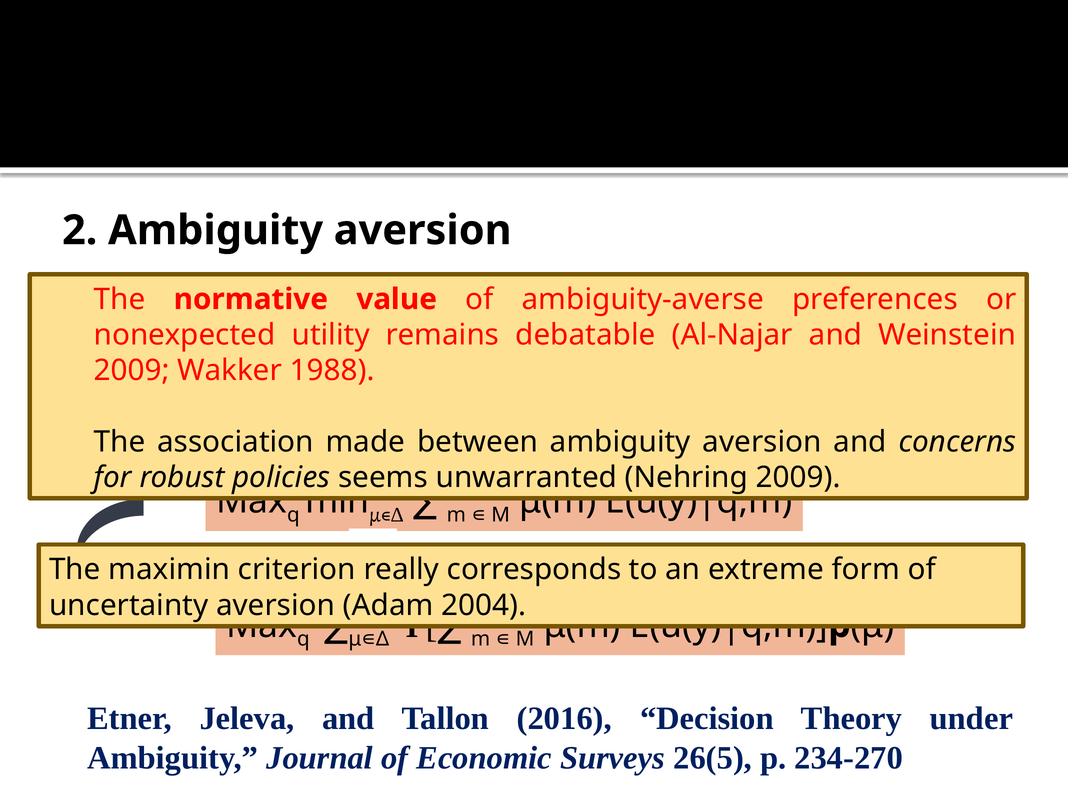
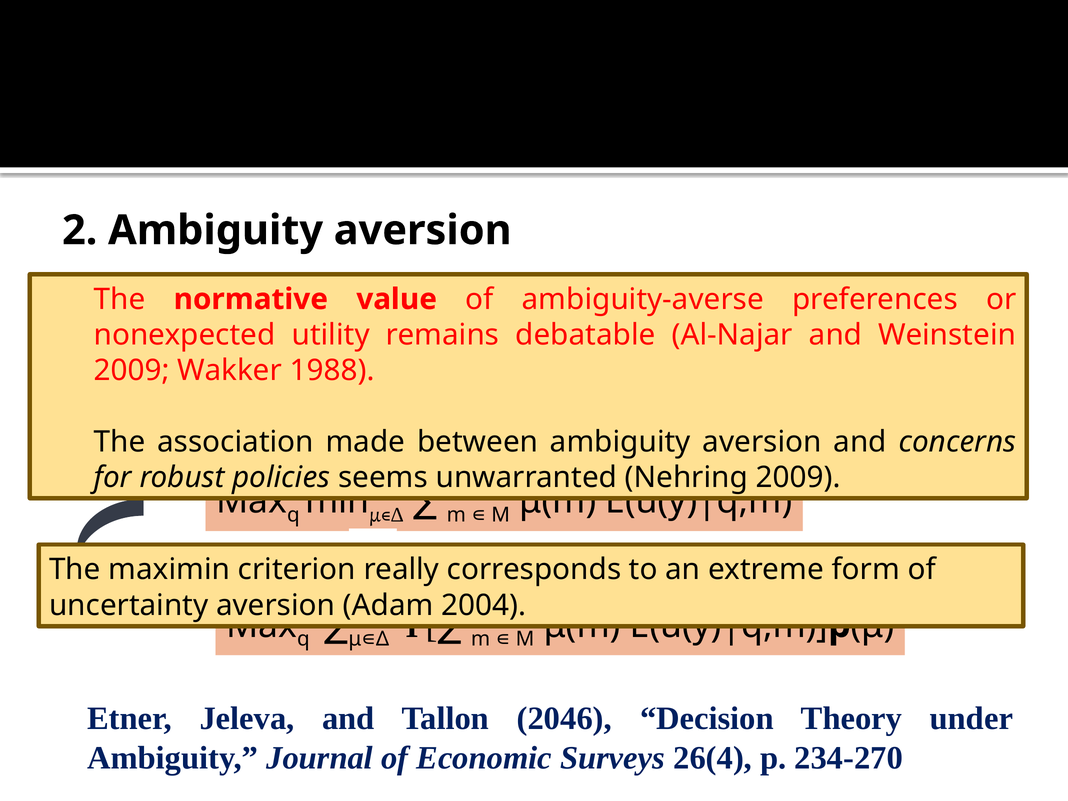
2016: 2016 -> 2046
26(5: 26(5 -> 26(4
